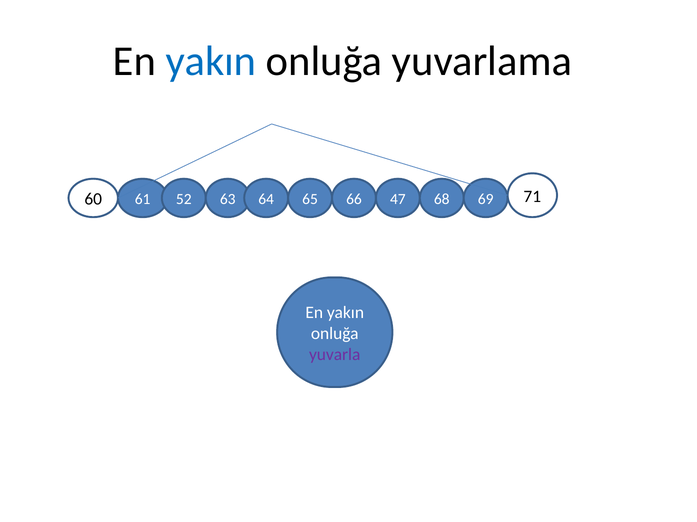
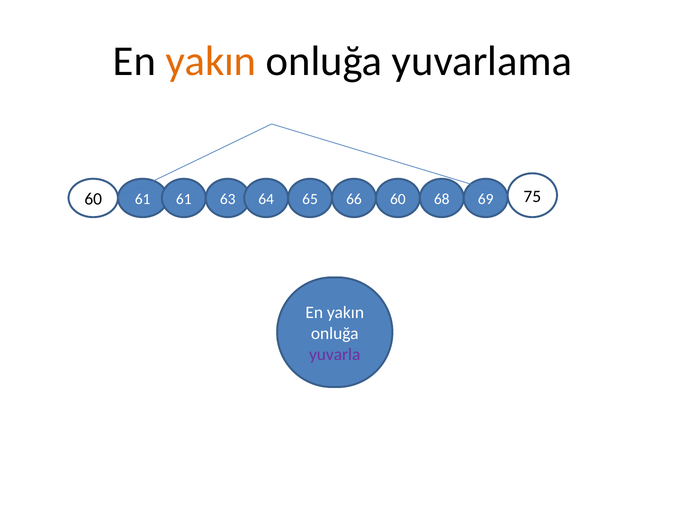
yakın at (211, 61) colour: blue -> orange
71: 71 -> 75
61 52: 52 -> 61
66 47: 47 -> 60
